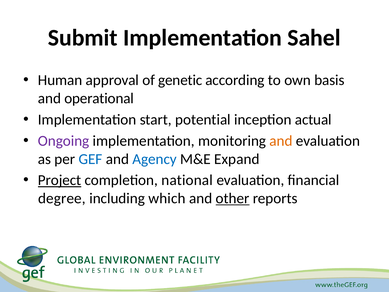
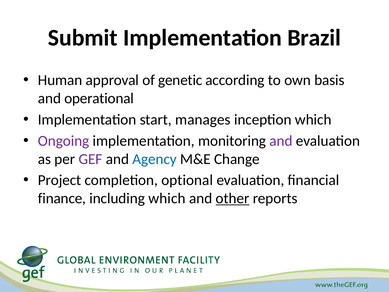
Sahel: Sahel -> Brazil
potential: potential -> manages
inception actual: actual -> which
and at (281, 141) colour: orange -> purple
GEF colour: blue -> purple
Expand: Expand -> Change
Project underline: present -> none
national: national -> optional
degree: degree -> finance
